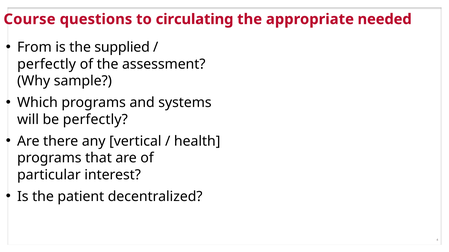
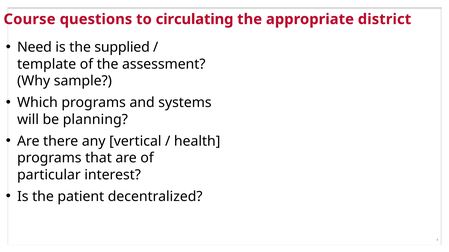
needed: needed -> district
From: From -> Need
perfectly at (47, 64): perfectly -> template
be perfectly: perfectly -> planning
